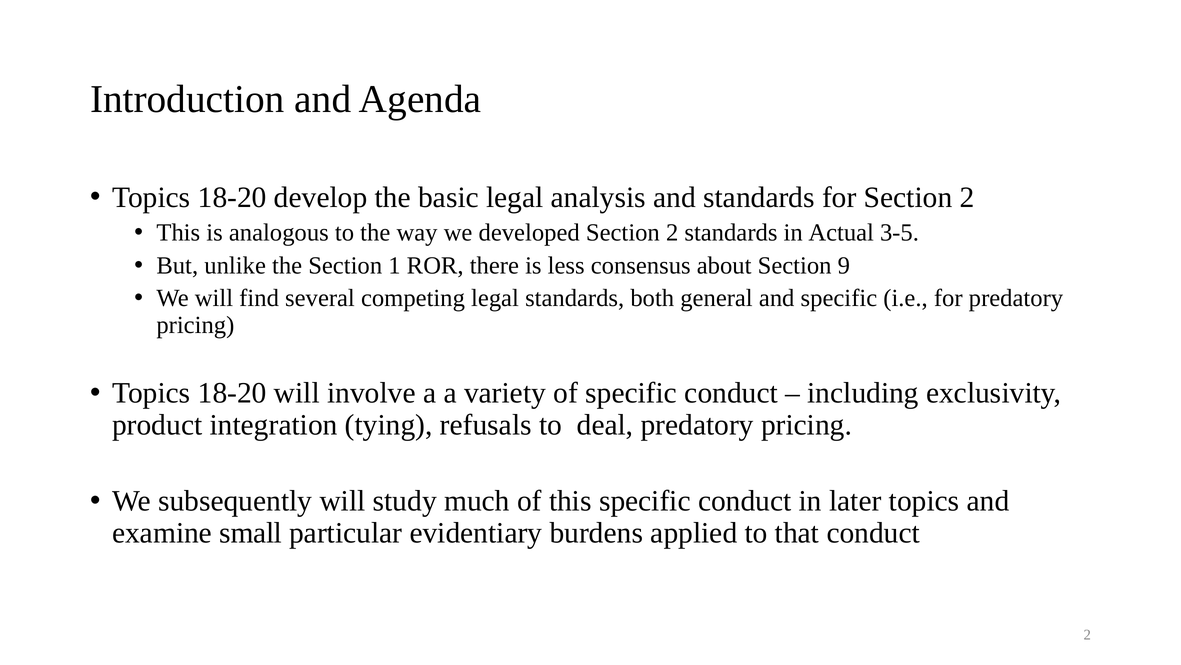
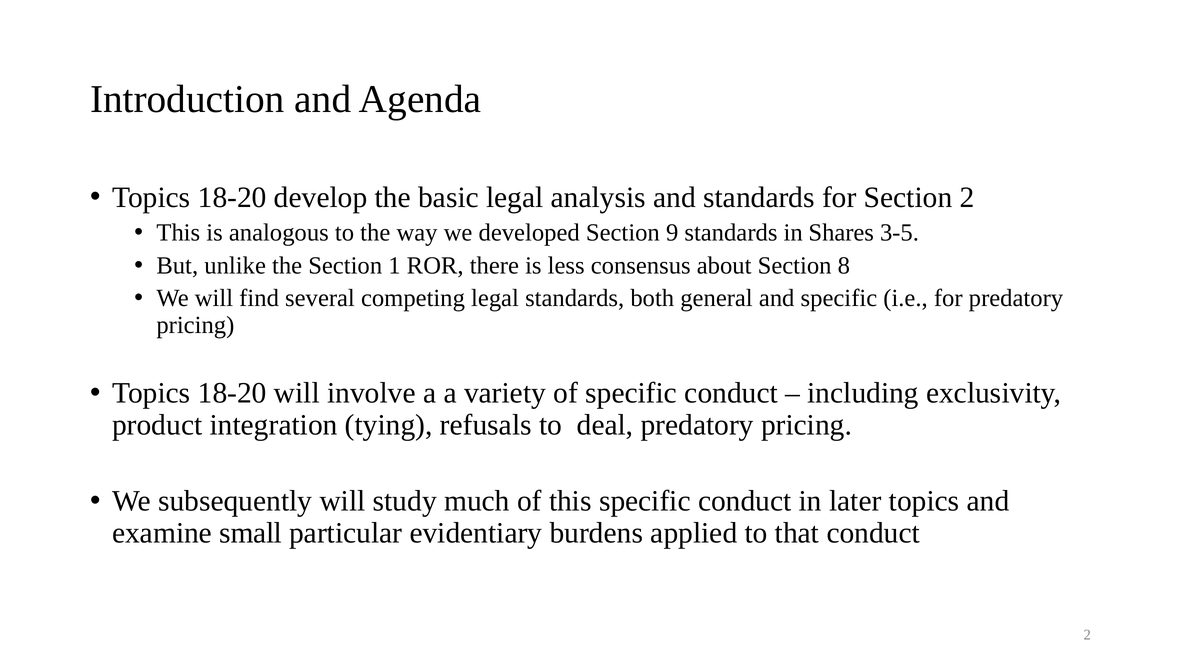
developed Section 2: 2 -> 9
Actual: Actual -> Shares
9: 9 -> 8
